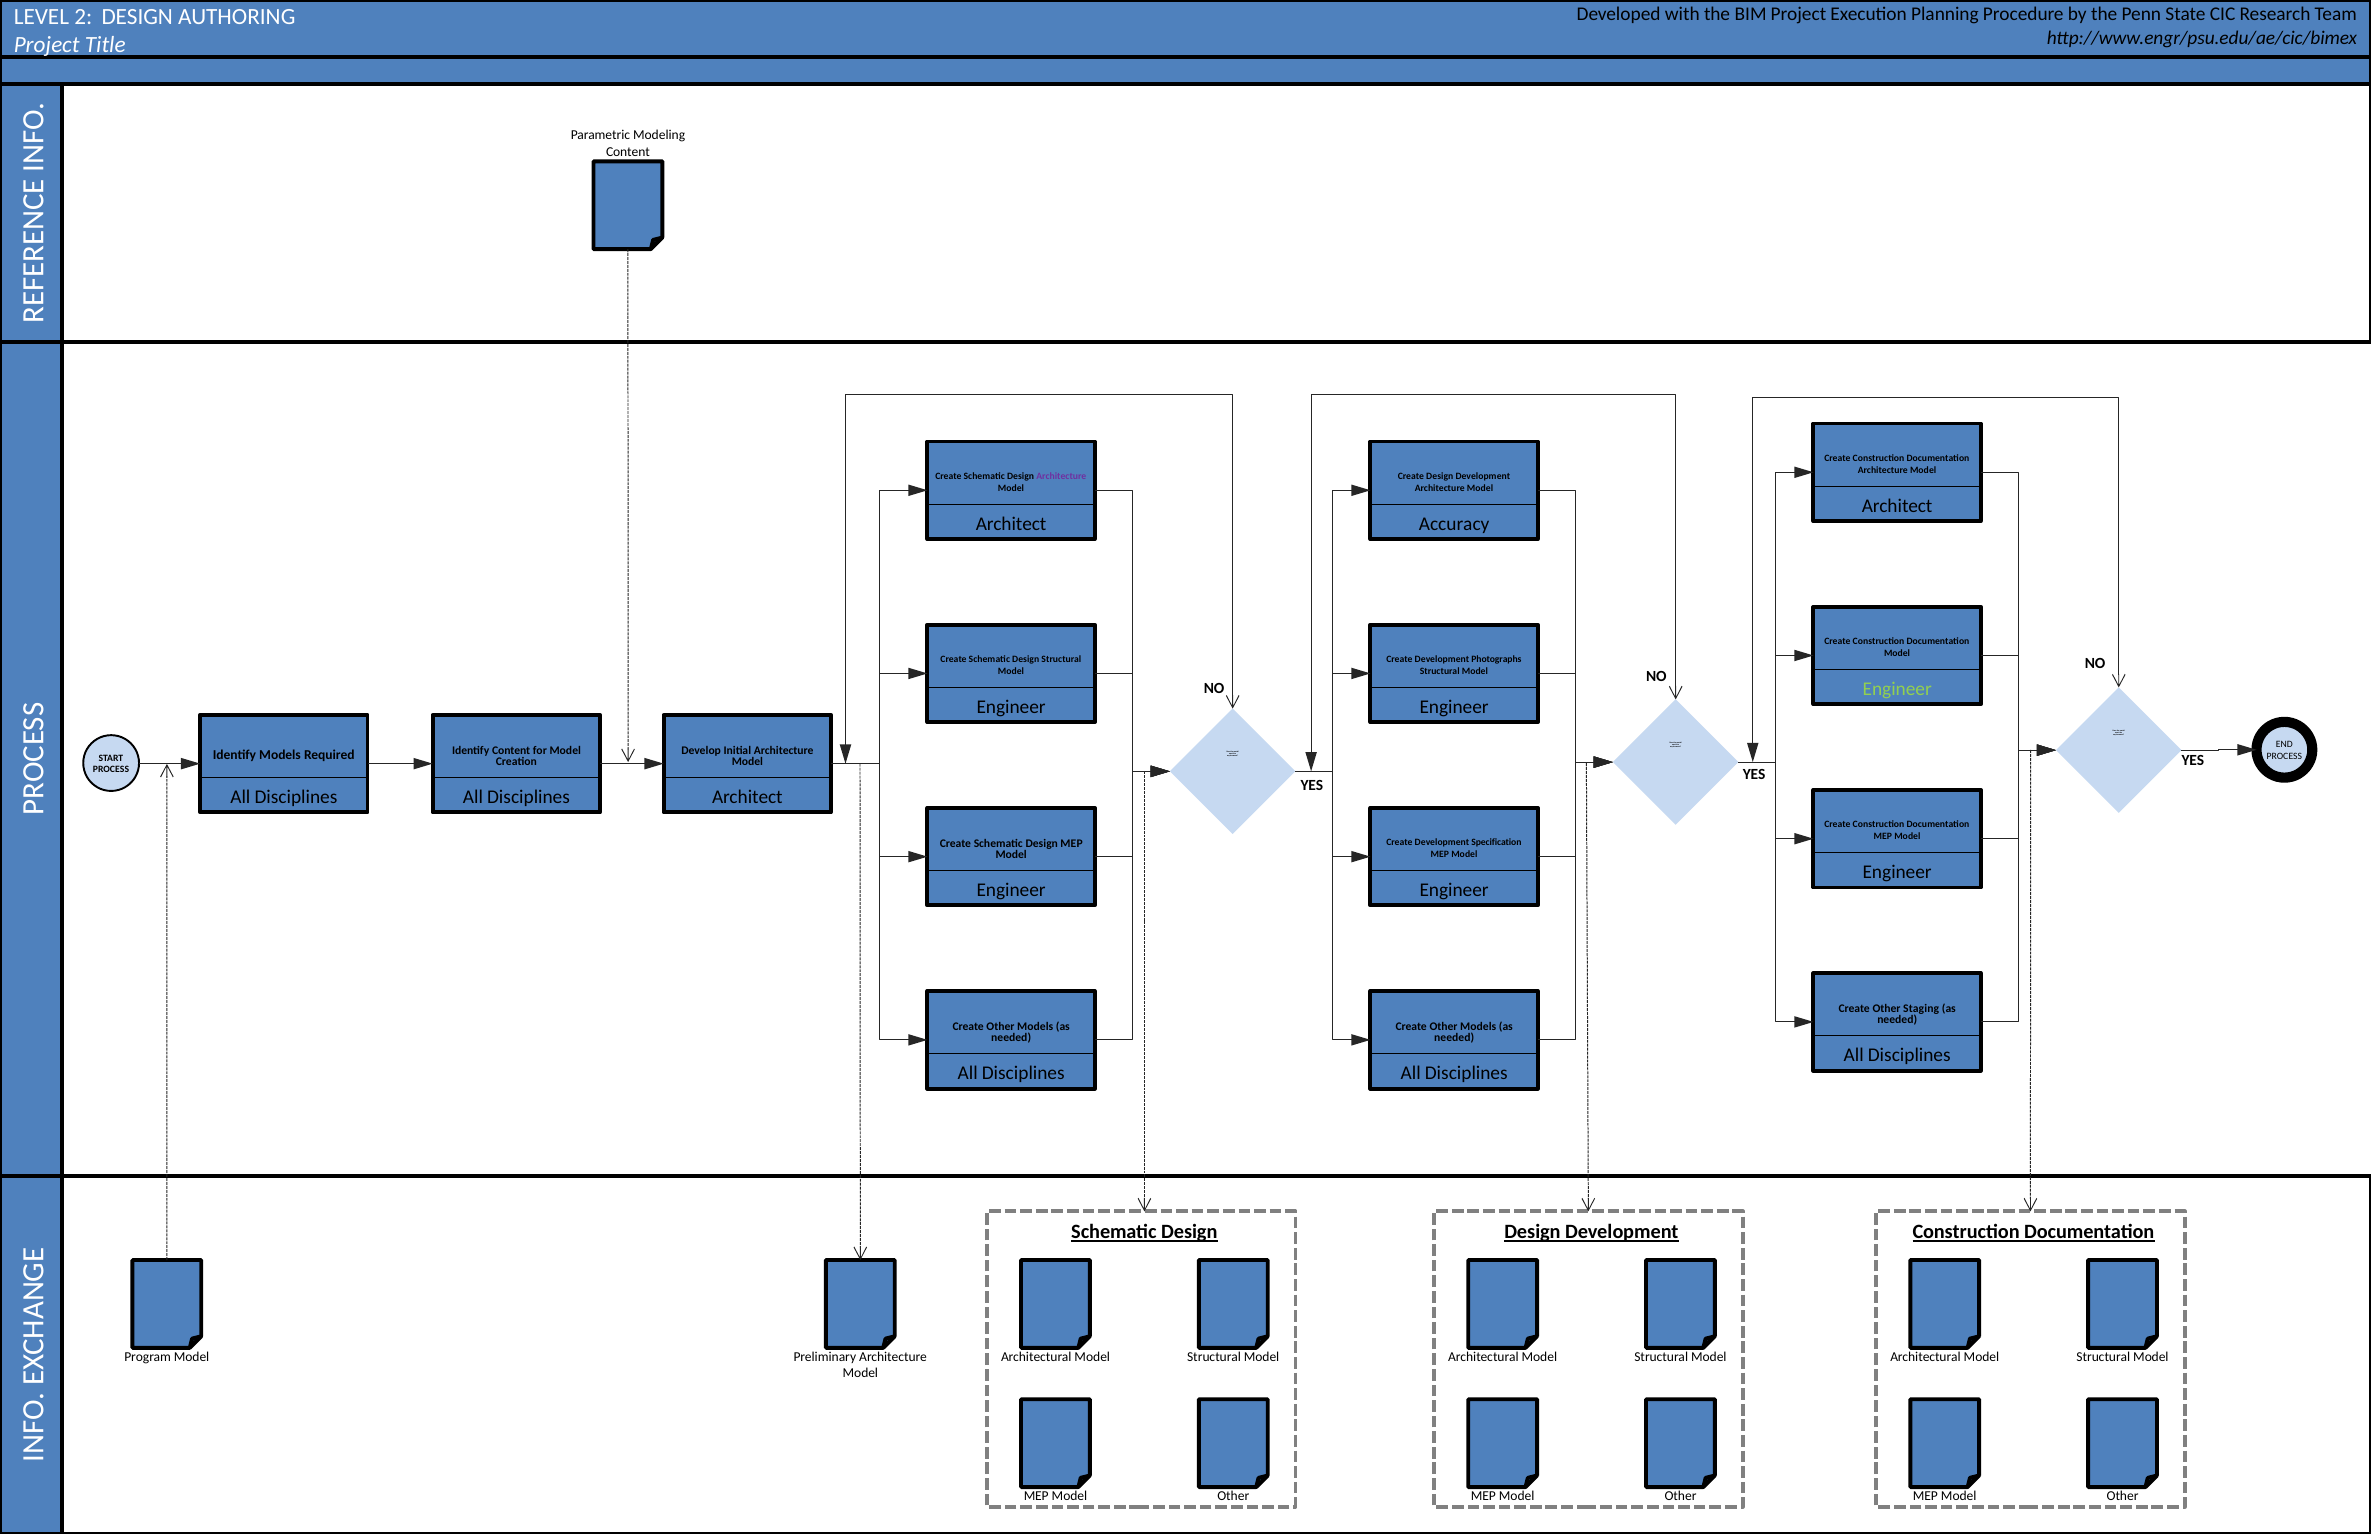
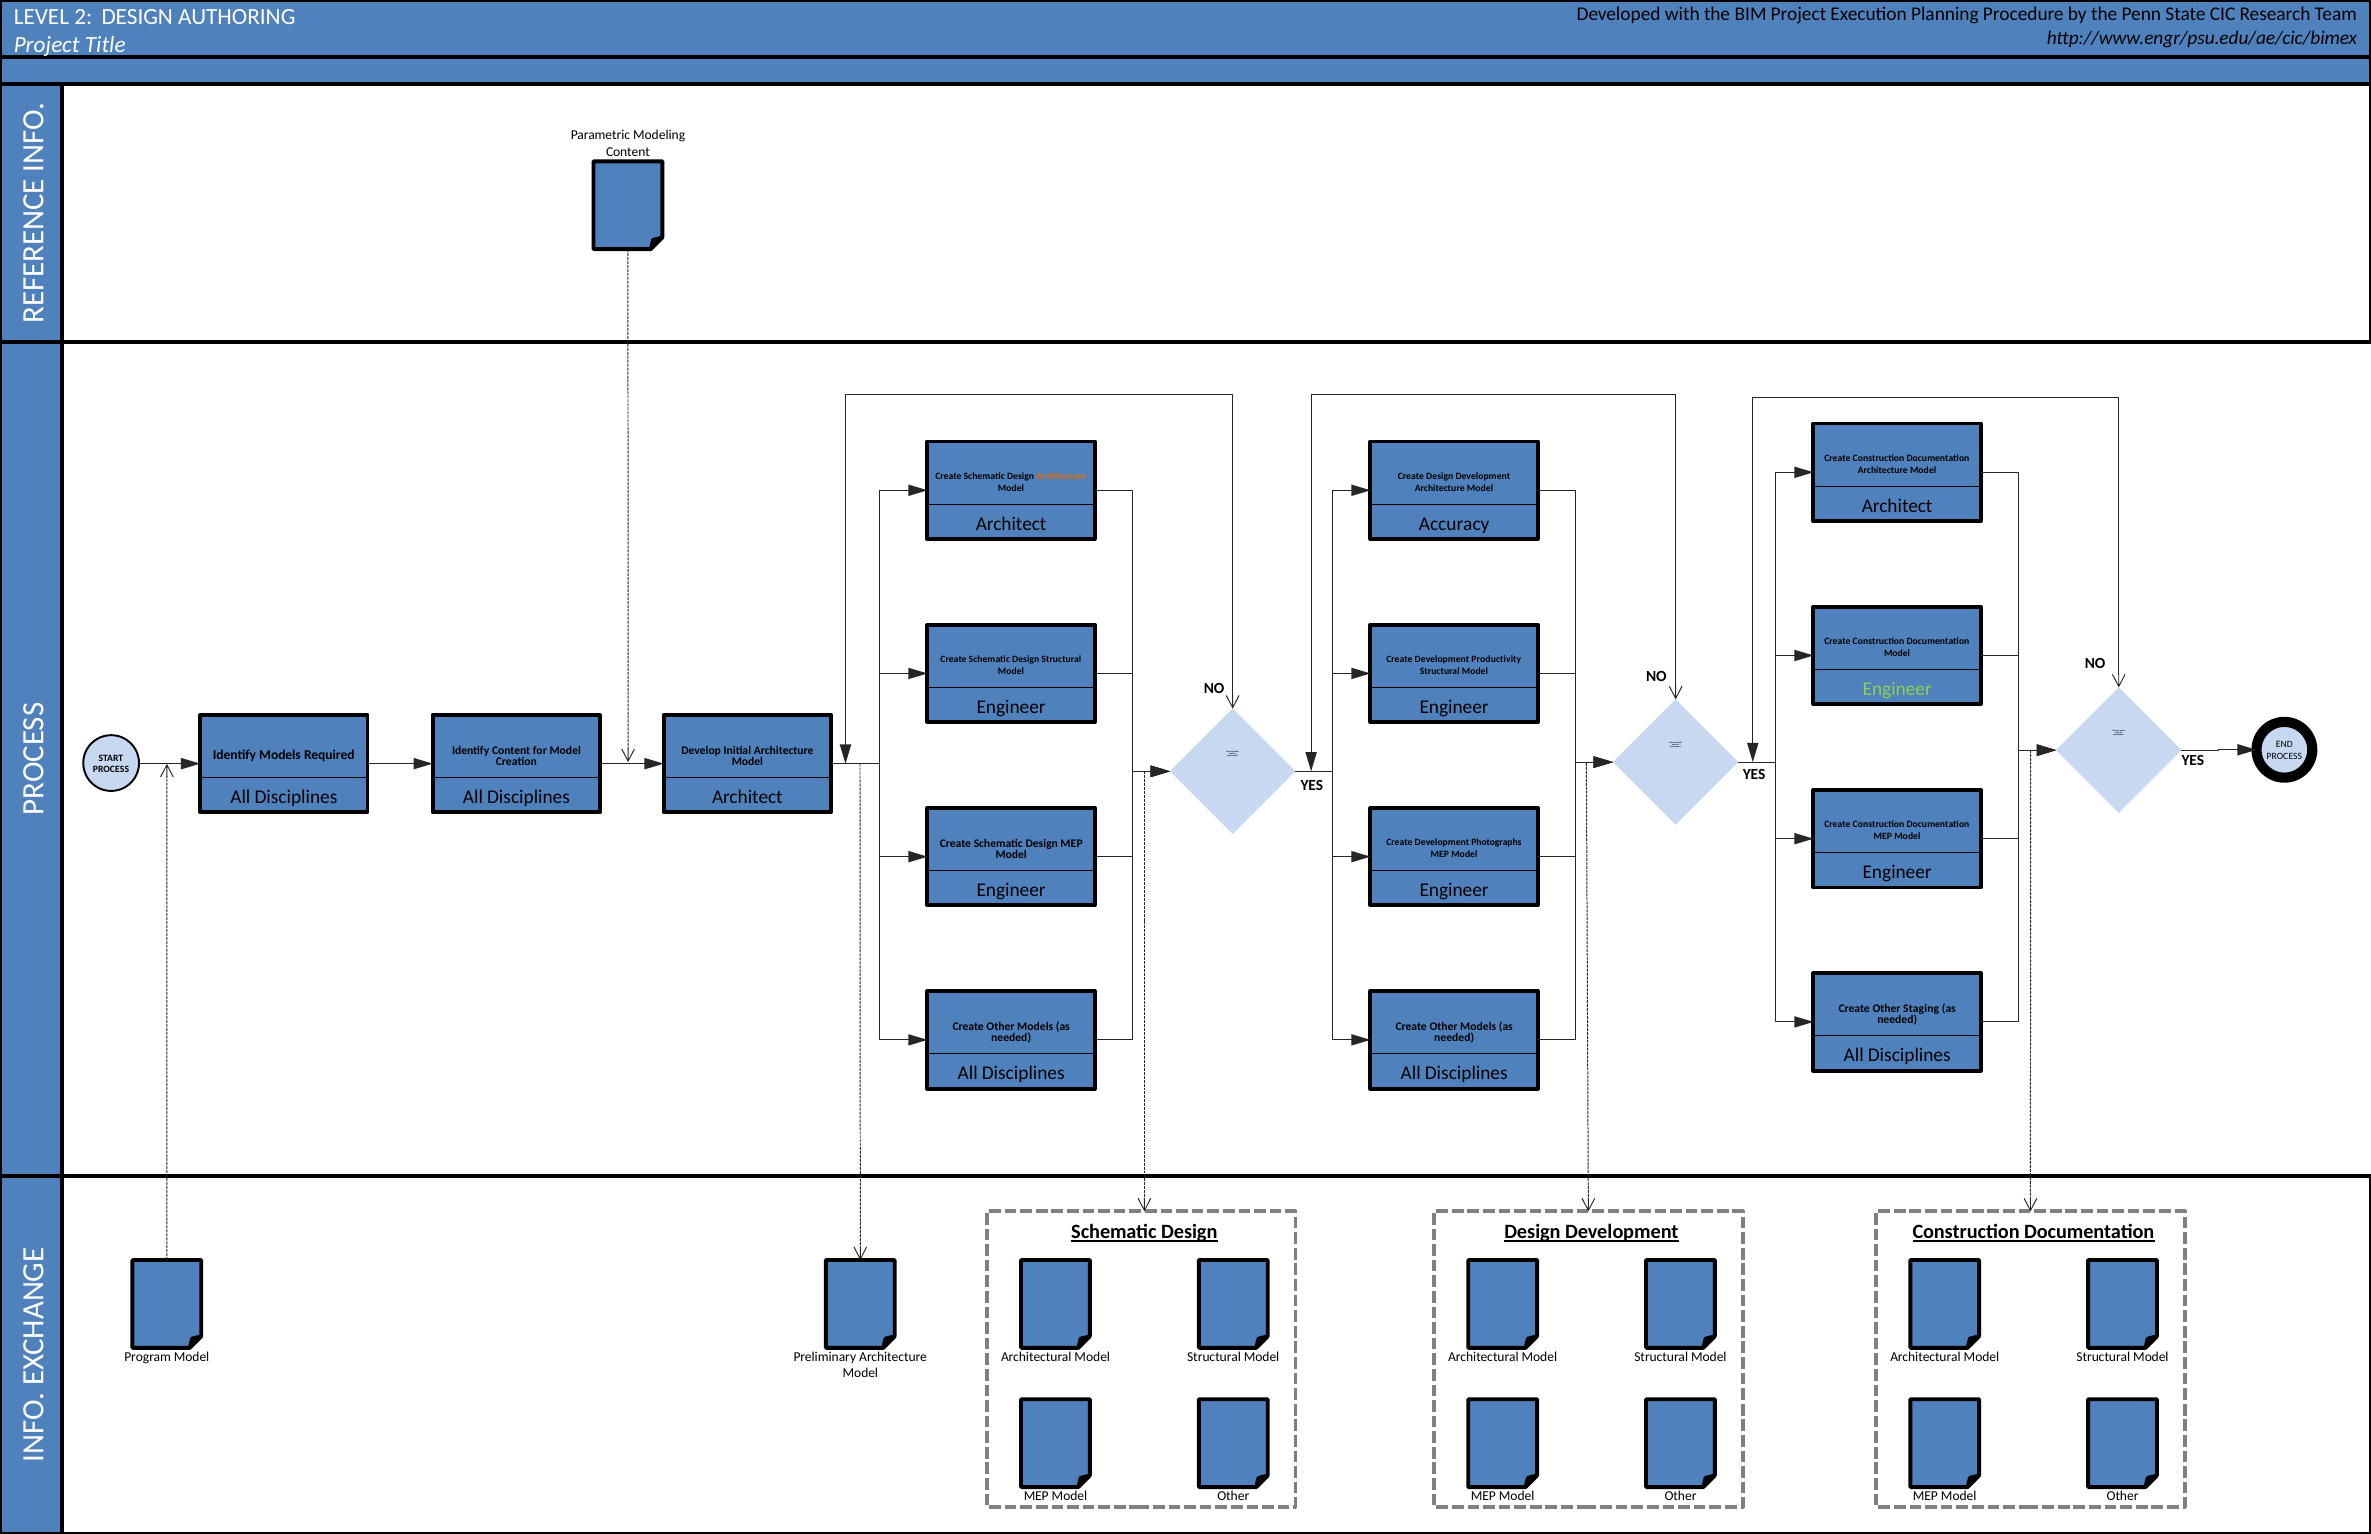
Architecture at (1061, 476) colour: purple -> orange
Photographs: Photographs -> Productivity
Specification: Specification -> Photographs
